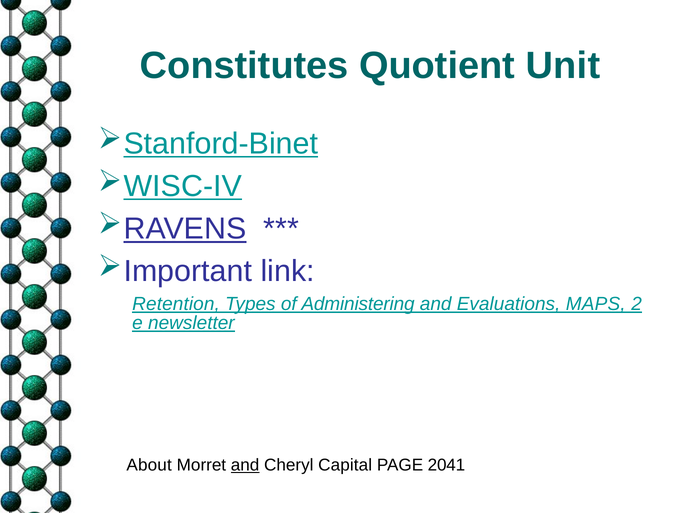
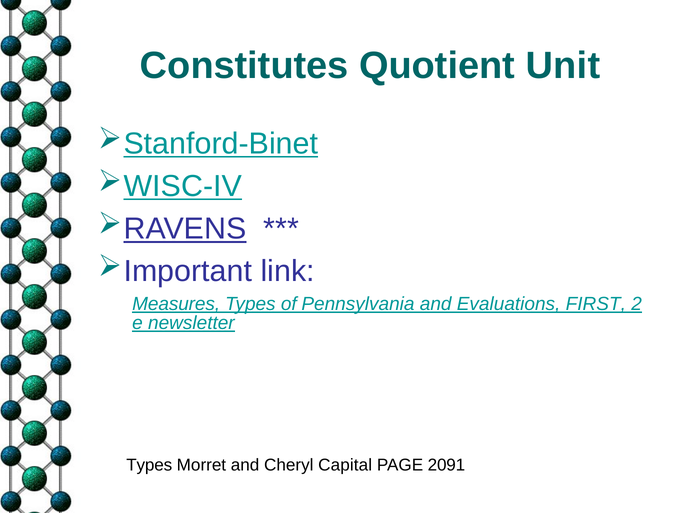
Retention: Retention -> Measures
Administering: Administering -> Pennsylvania
MAPS: MAPS -> FIRST
About at (149, 465): About -> Types
and at (245, 465) underline: present -> none
2041: 2041 -> 2091
